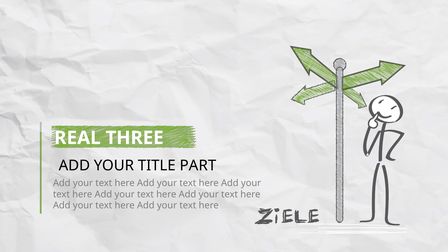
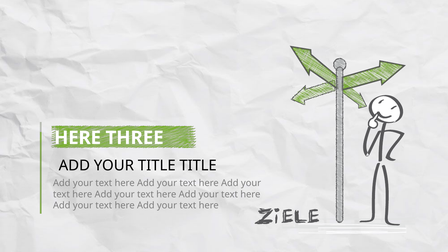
REAL at (77, 138): REAL -> HERE
TITLE PART: PART -> TITLE
